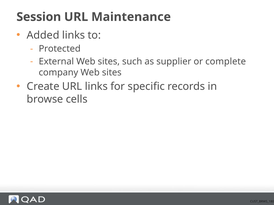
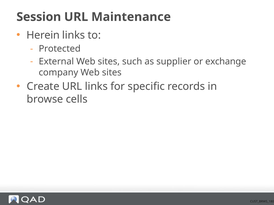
Added: Added -> Herein
complete: complete -> exchange
